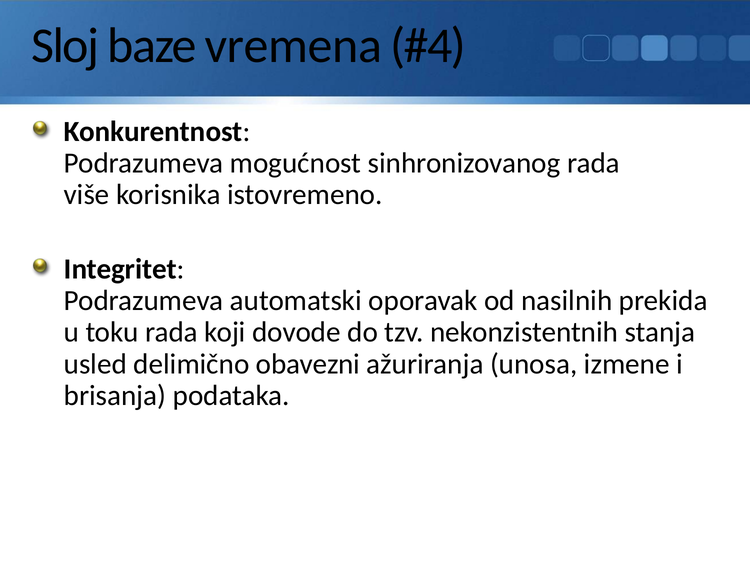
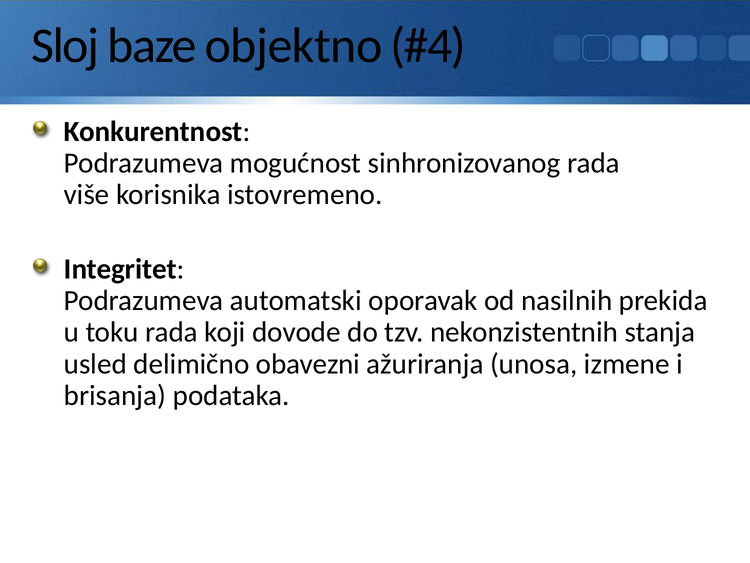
vremena: vremena -> objektno
